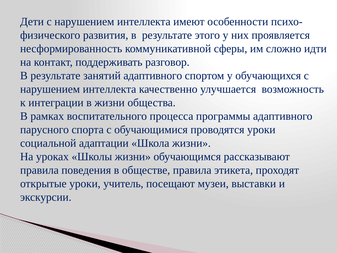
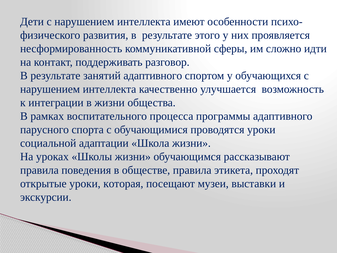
учитель: учитель -> которая
